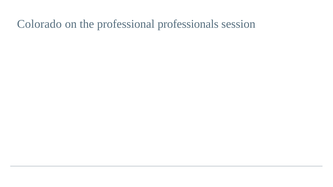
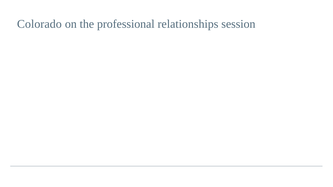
professionals: professionals -> relationships
